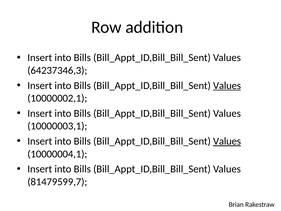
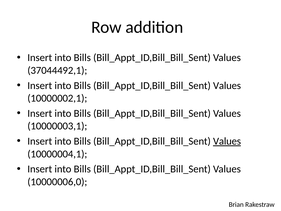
64237346,3: 64237346,3 -> 37044492,1
Values at (227, 85) underline: present -> none
81479599,7: 81479599,7 -> 10000006,0
